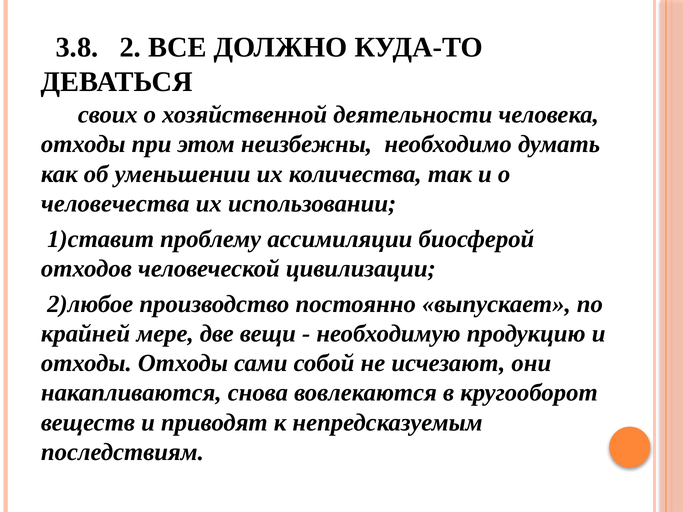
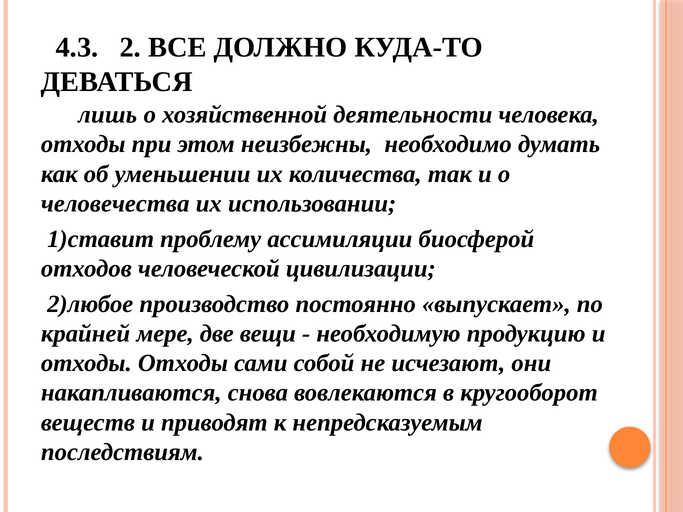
3.8: 3.8 -> 4.3
своих: своих -> лишь
